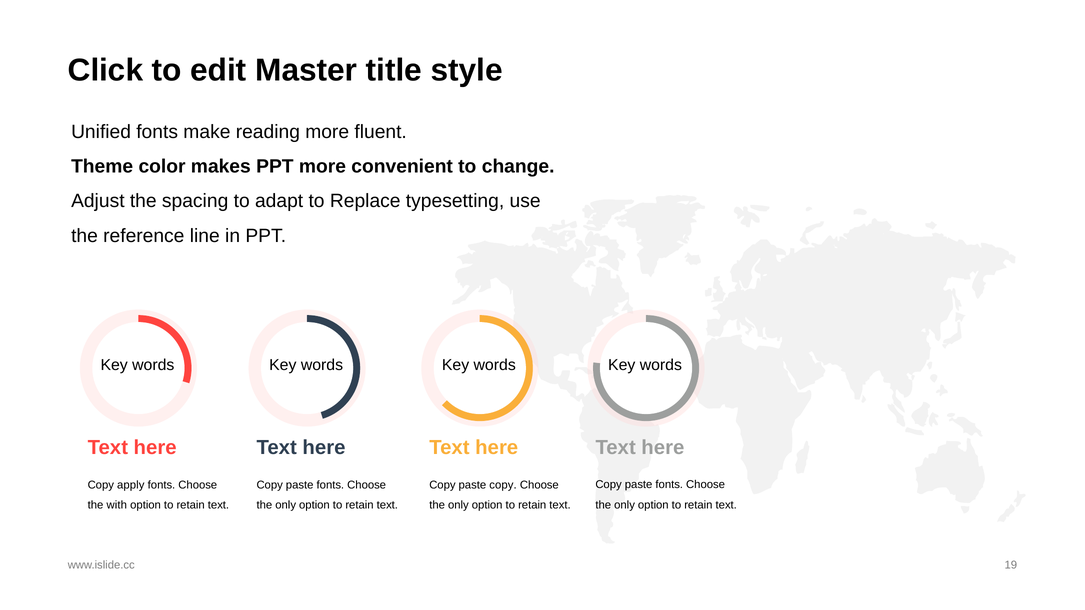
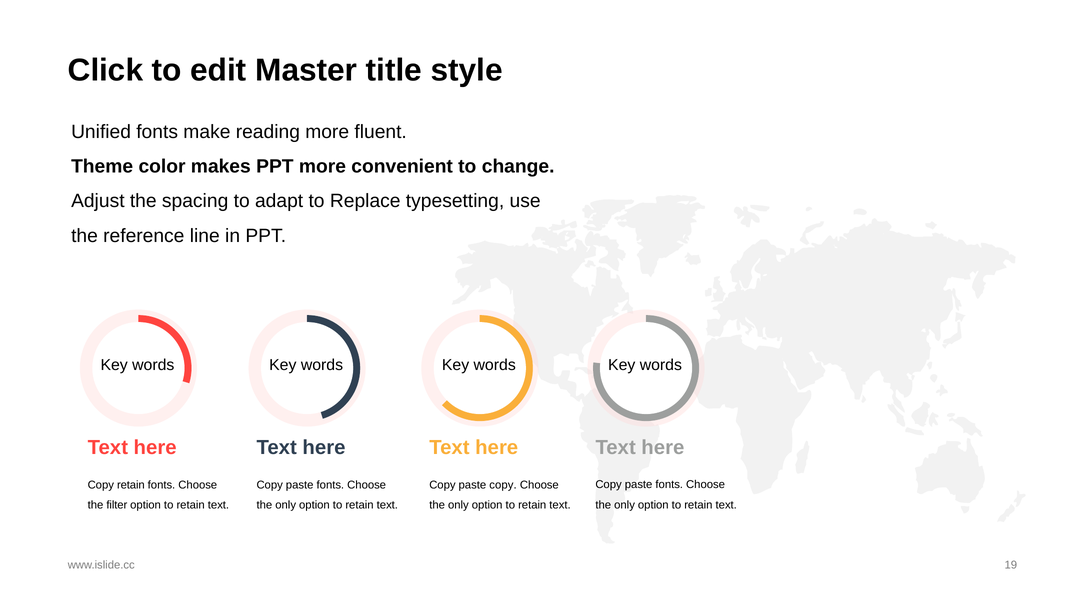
Copy apply: apply -> retain
with: with -> filter
